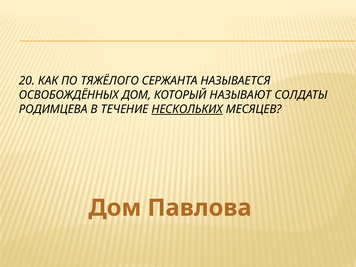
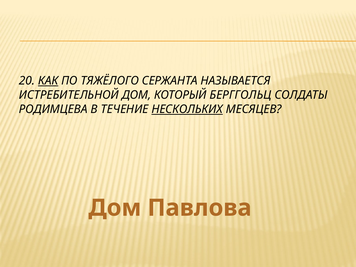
КАК underline: none -> present
ОСВОБОЖДЁННЫХ: ОСВОБОЖДЁННЫХ -> ИСТРЕБИТЕЛЬНОЙ
НАЗЫВАЮТ: НАЗЫВАЮТ -> БЕРГГОЛЬЦ
